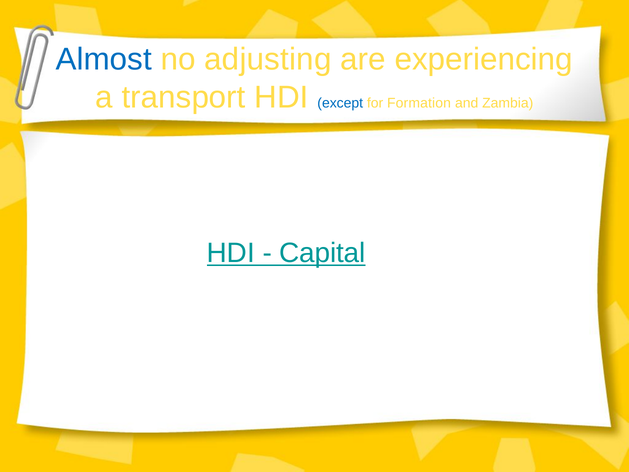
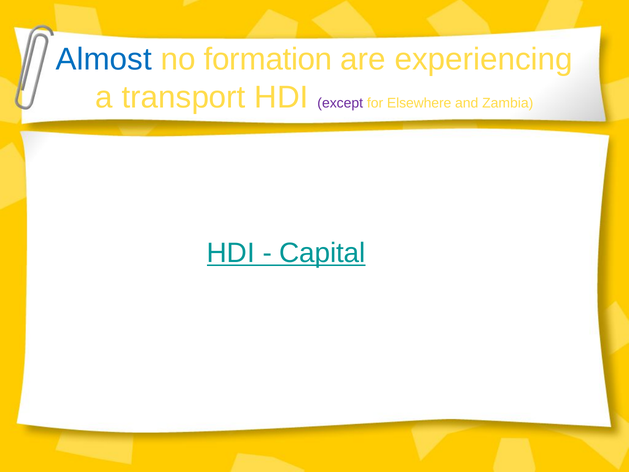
adjusting: adjusting -> formation
except colour: blue -> purple
Formation: Formation -> Elsewhere
